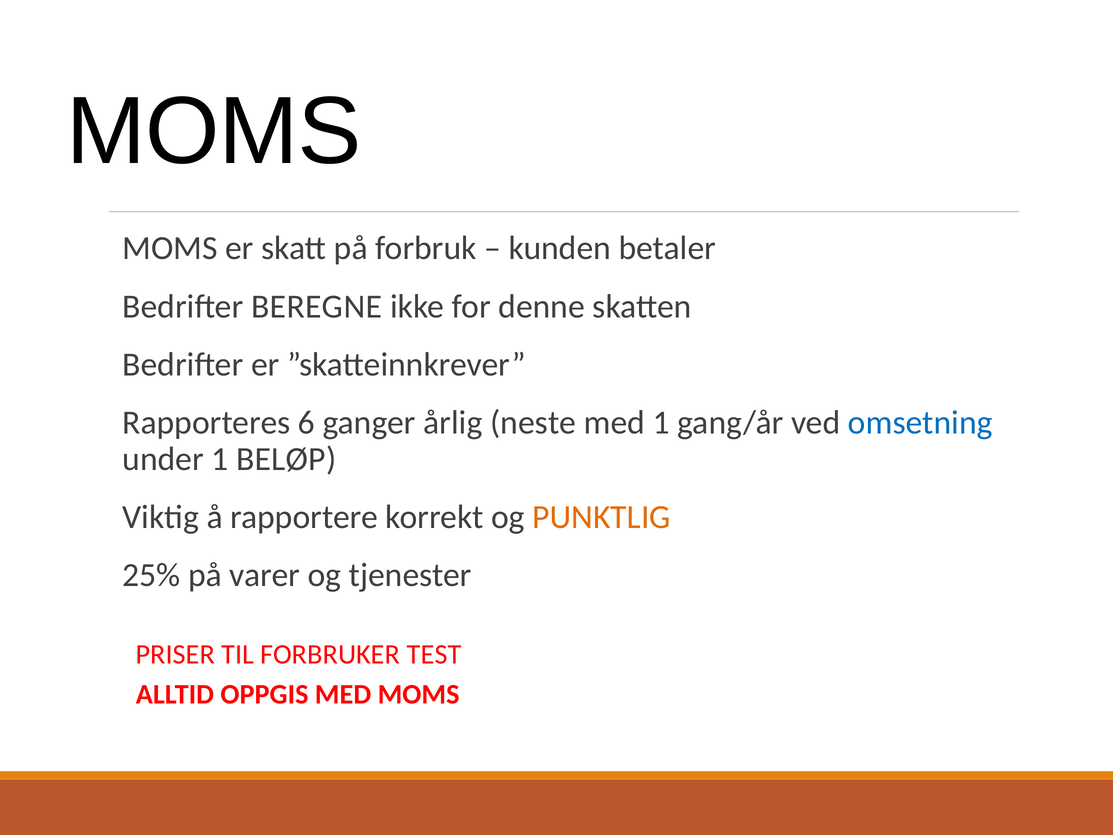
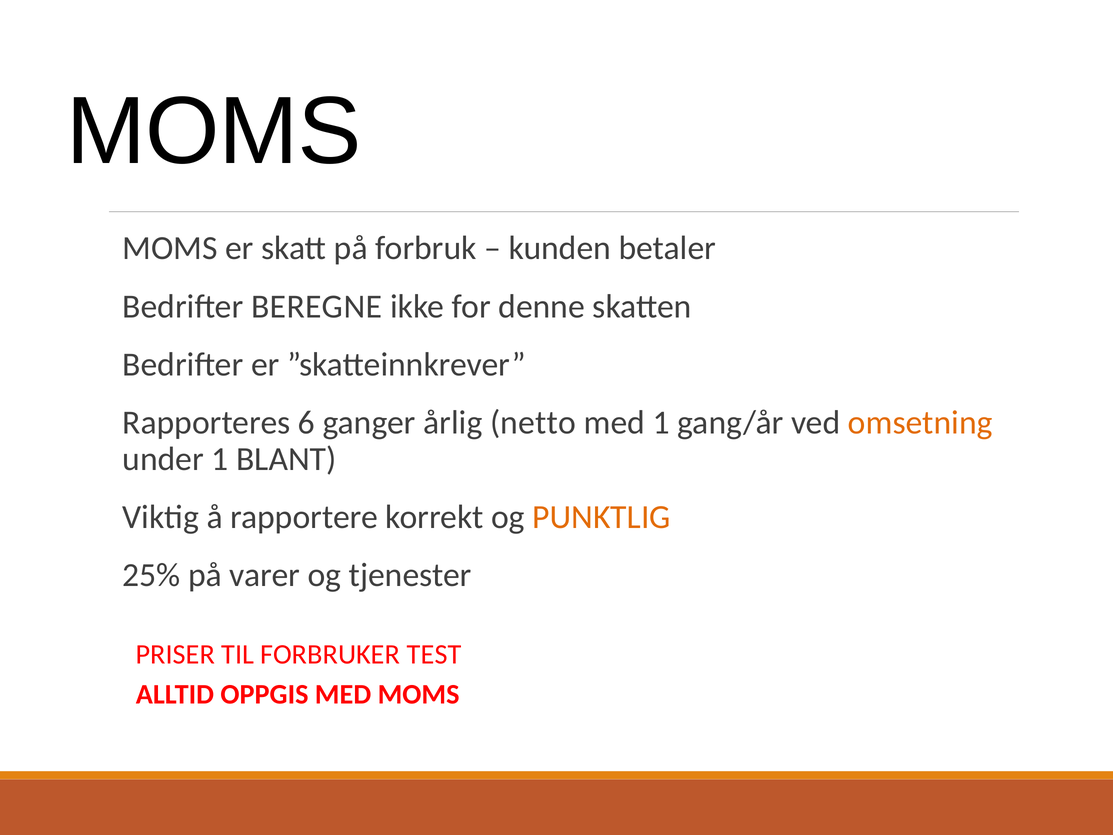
neste: neste -> netto
omsetning colour: blue -> orange
BELØP: BELØP -> BLANT
